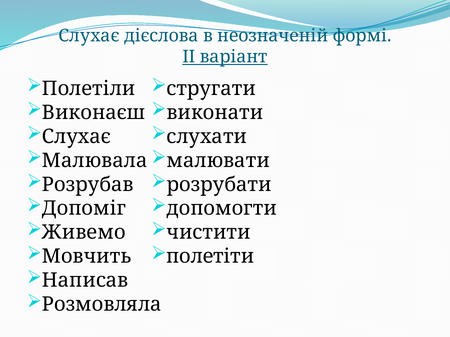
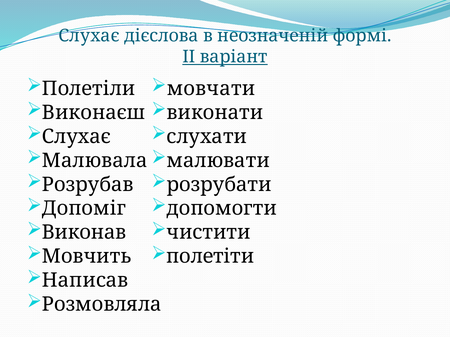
стругати: стругати -> мовчати
Живемо: Живемо -> Виконав
